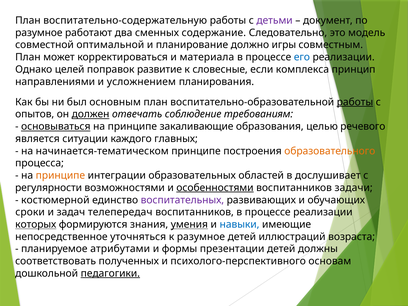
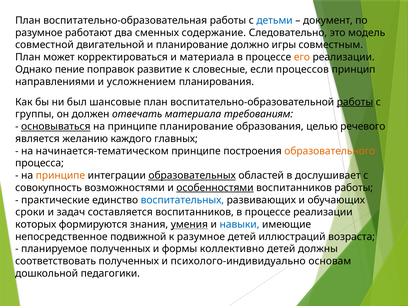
воспитательно-содержательную: воспитательно-содержательную -> воспитательно-образовательная
детьми colour: purple -> blue
оптимальной: оптимальной -> двигательной
его colour: blue -> orange
целей: целей -> пение
комплекса: комплекса -> процессов
основным: основным -> шансовые
опытов: опытов -> группы
должен underline: present -> none
отвечать соблюдение: соблюдение -> материала
принципе закаливающие: закаливающие -> планирование
ситуации: ситуации -> желанию
образовательных underline: none -> present
регулярности: регулярности -> совокупность
воспитанников задачи: задачи -> работы
костюмерной: костюмерной -> практические
воспитательных colour: purple -> blue
телепередач: телепередач -> составляется
которых underline: present -> none
уточняться: уточняться -> подвижной
планируемое атрибутами: атрибутами -> полученных
презентации: презентации -> коллективно
психолого-перспективного: психолого-перспективного -> психолого-индивидуально
педагогики underline: present -> none
